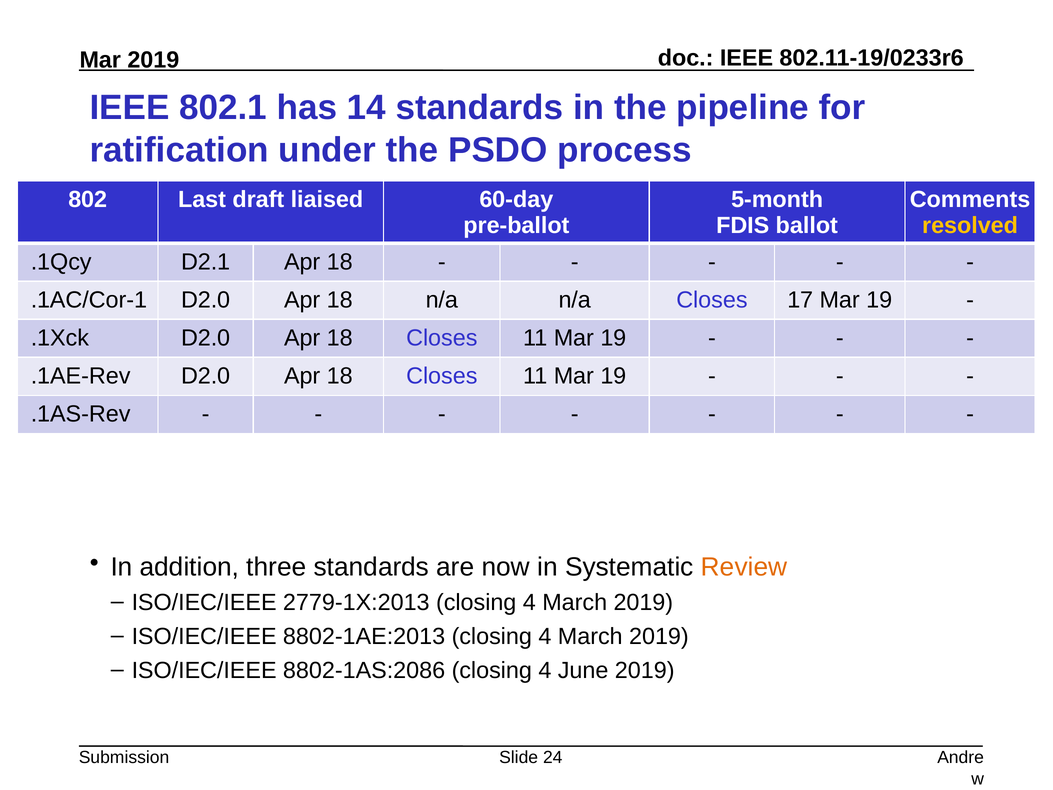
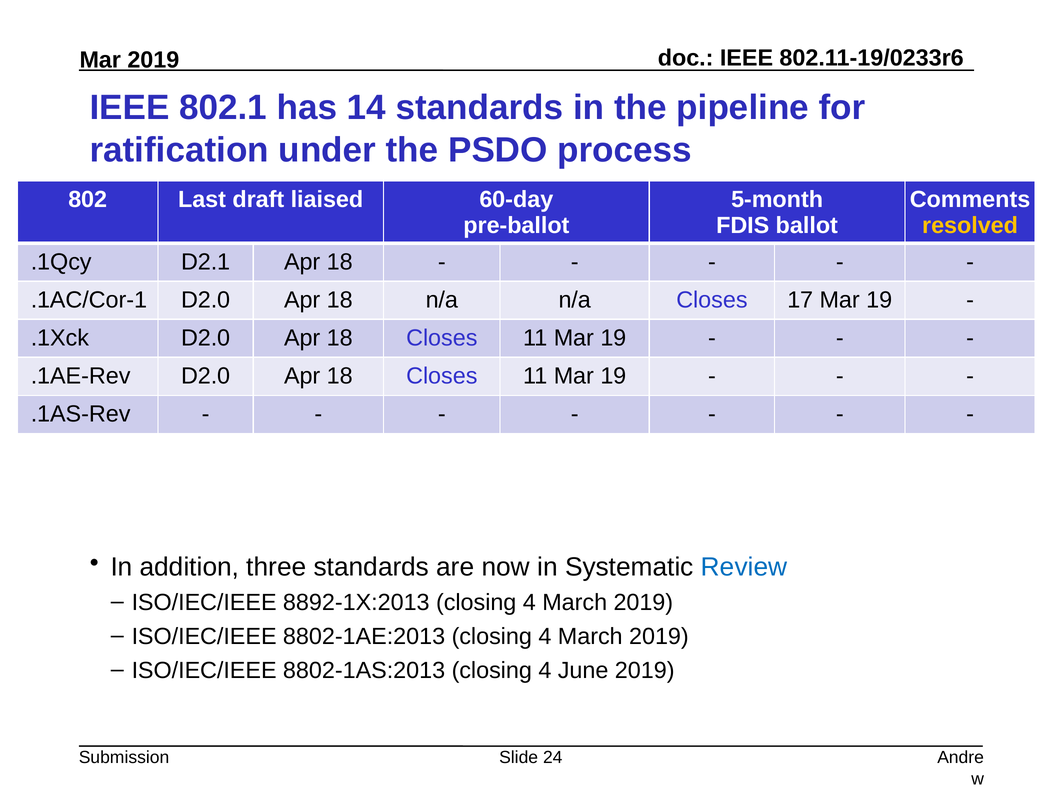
Review colour: orange -> blue
2779-1X:2013: 2779-1X:2013 -> 8892-1X:2013
8802-1AS:2086: 8802-1AS:2086 -> 8802-1AS:2013
